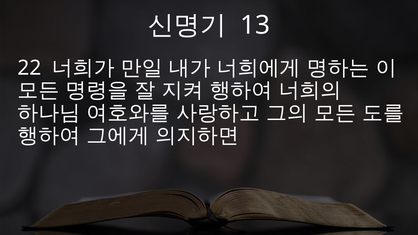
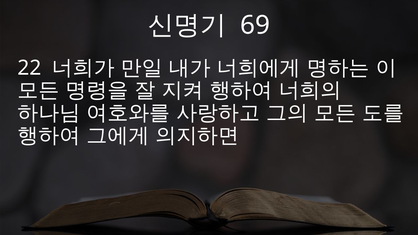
13: 13 -> 69
